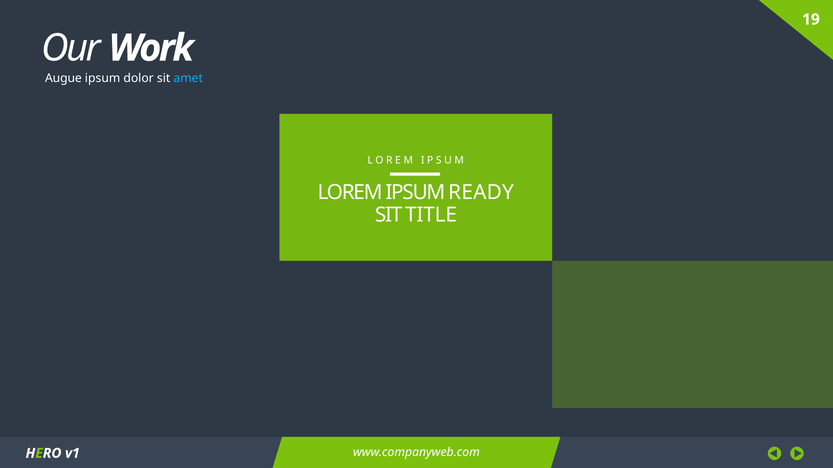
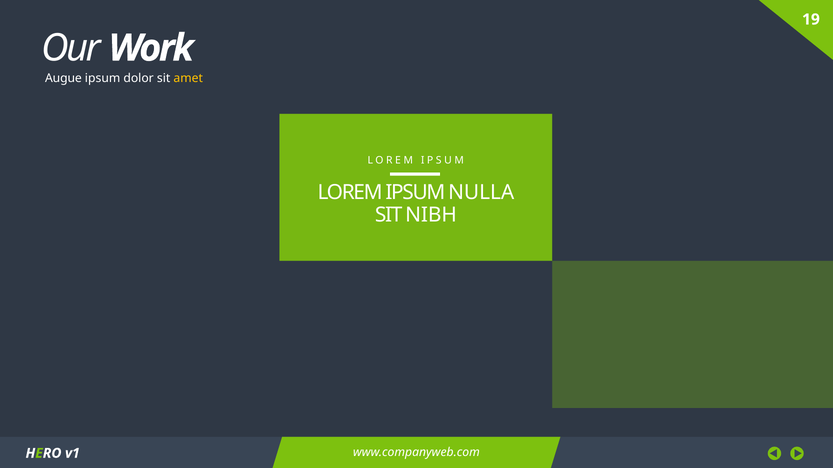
amet colour: light blue -> yellow
READY: READY -> NULLA
TITLE: TITLE -> NIBH
